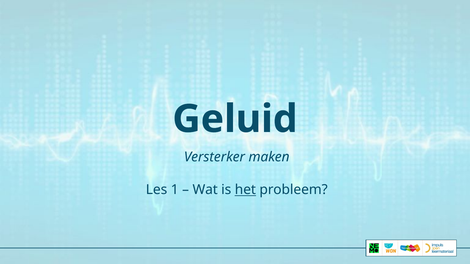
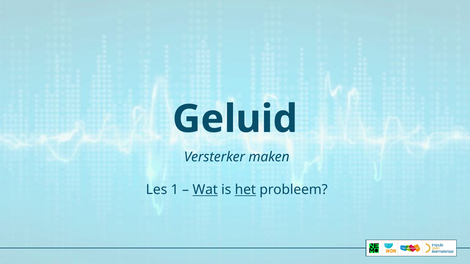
Wat underline: none -> present
